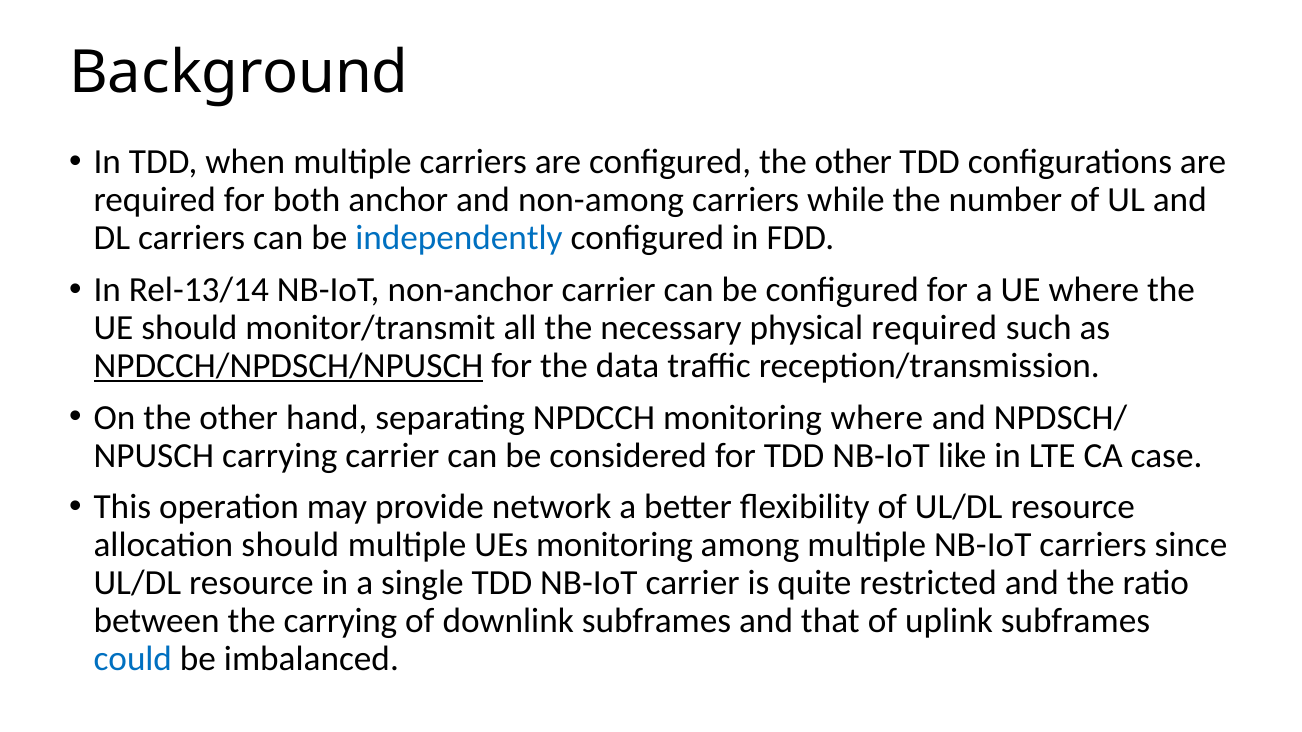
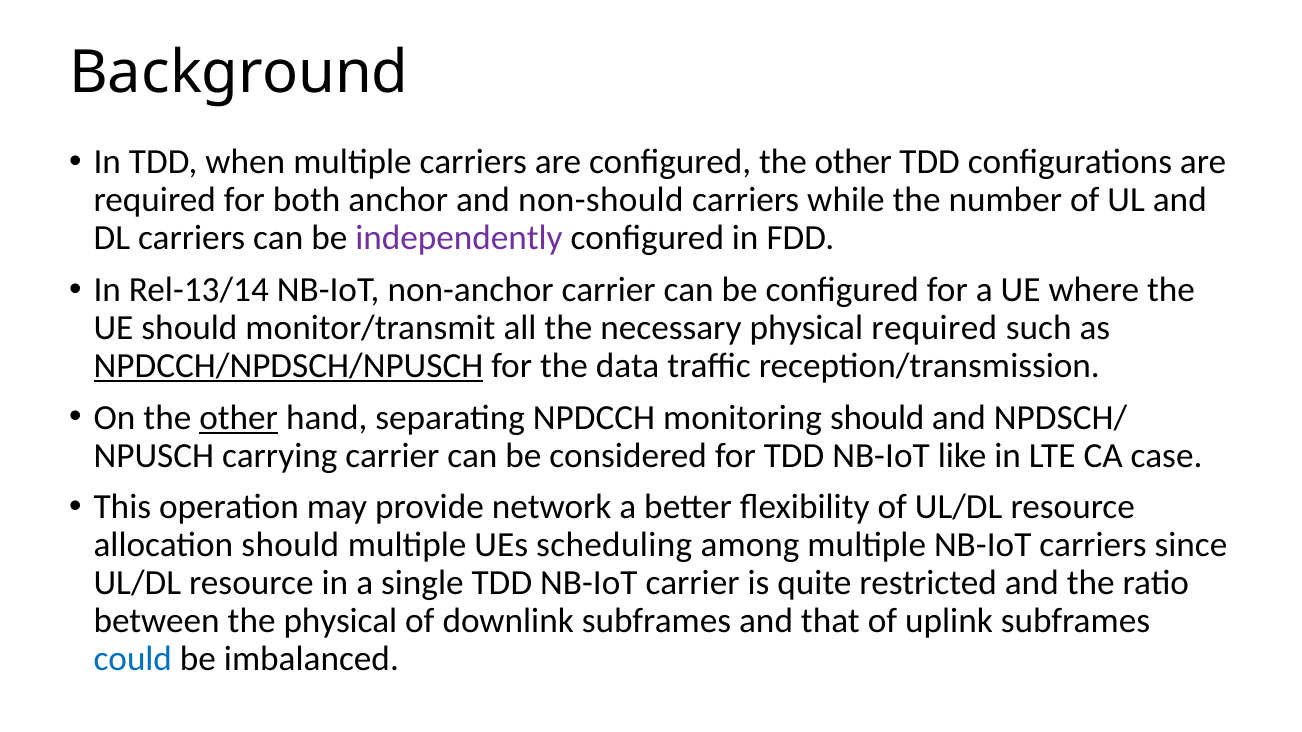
non-among: non-among -> non-should
independently colour: blue -> purple
other at (239, 418) underline: none -> present
monitoring where: where -> should
UEs monitoring: monitoring -> scheduling
the carrying: carrying -> physical
